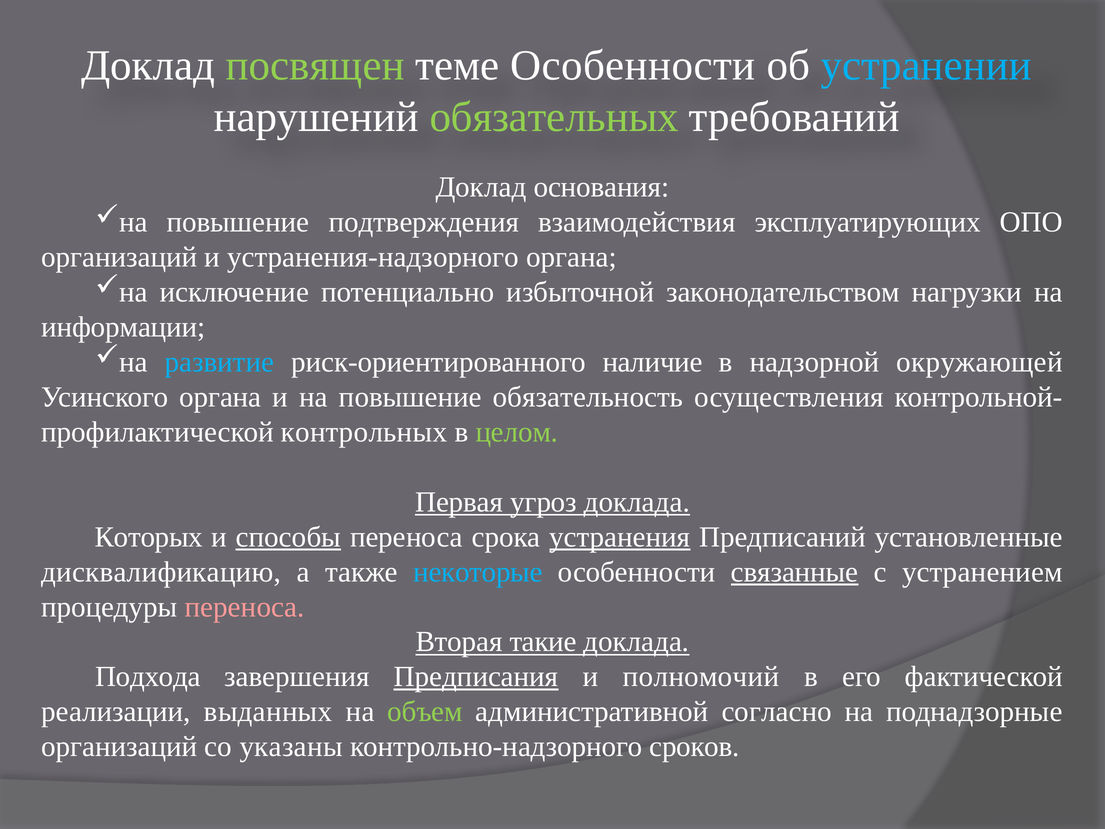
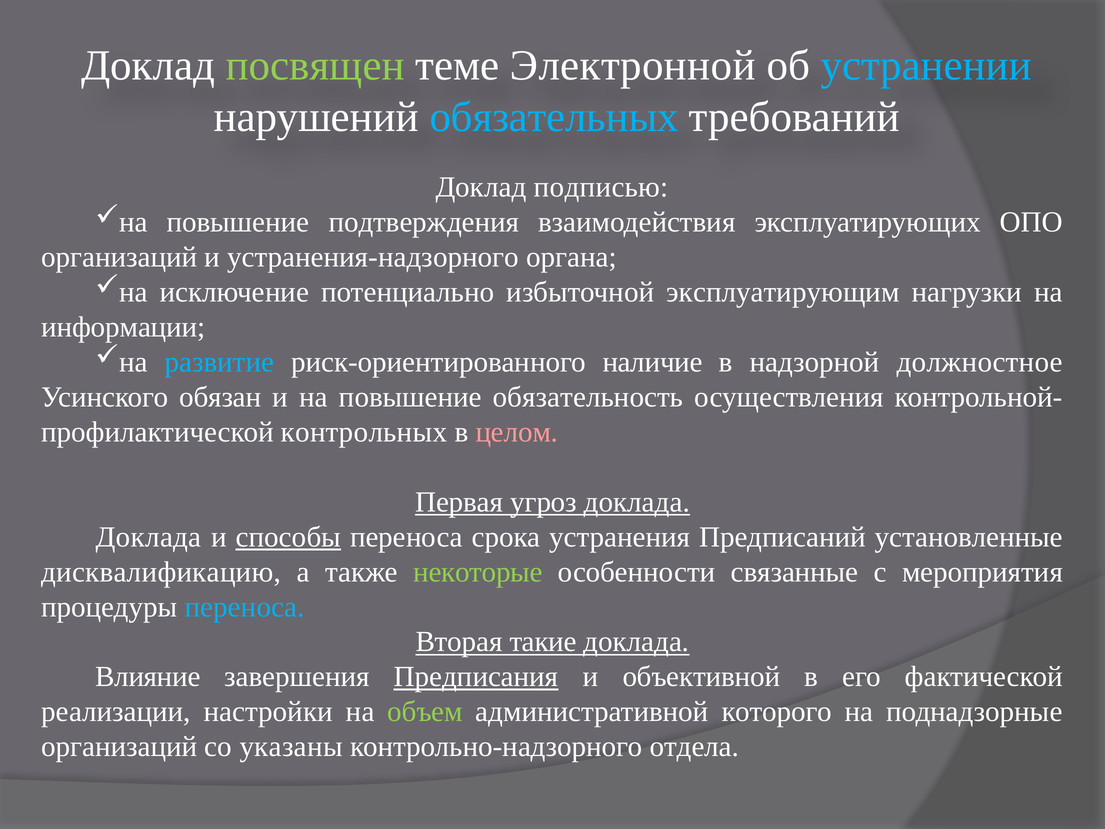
теме Особенности: Особенности -> Электронной
обязательных colour: light green -> light blue
основания: основания -> подписью
законодательством: законодательством -> эксплуатирующим
окружающей: окружающей -> должностное
Усинского органа: органа -> обязан
целом colour: light green -> pink
Которых at (149, 537): Которых -> Доклада
устранения underline: present -> none
некоторые colour: light blue -> light green
связанные underline: present -> none
устранением: устранением -> мероприятия
переноса at (245, 607) colour: pink -> light blue
Подхода: Подхода -> Влияние
полномочий: полномочий -> объективной
выданных: выданных -> настройки
согласно: согласно -> которого
сроков: сроков -> отдела
